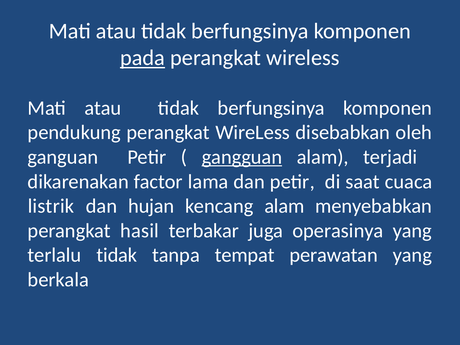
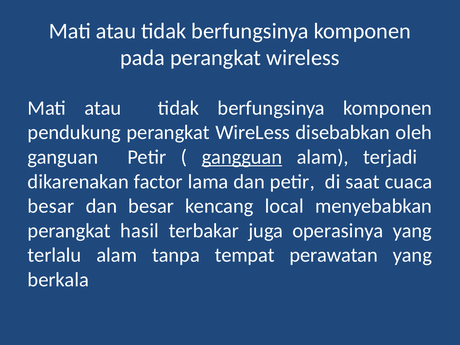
pada underline: present -> none
listrik at (51, 206): listrik -> besar
dan hujan: hujan -> besar
kencang alam: alam -> local
terlalu tidak: tidak -> alam
